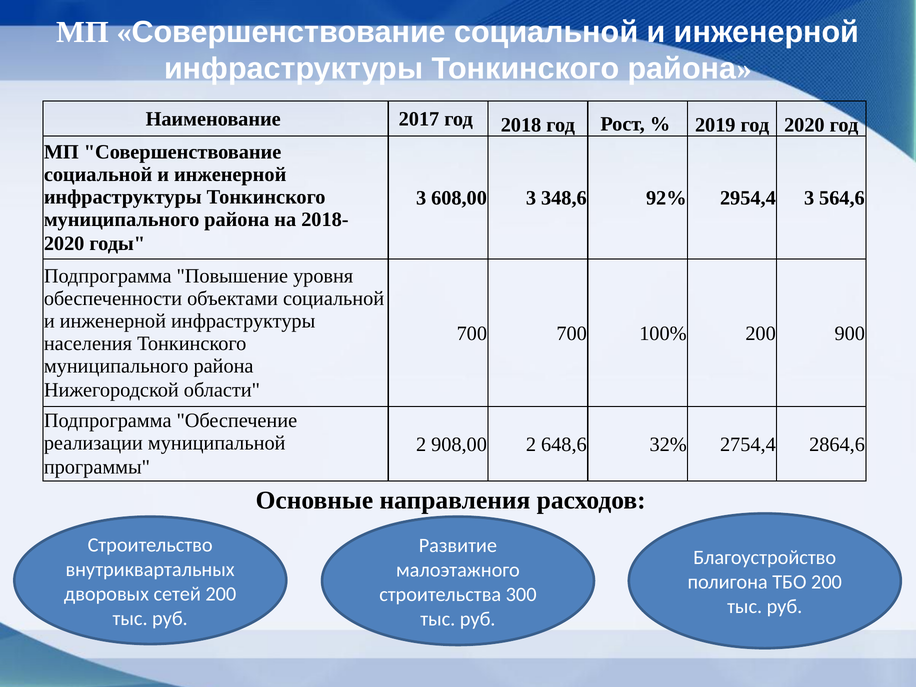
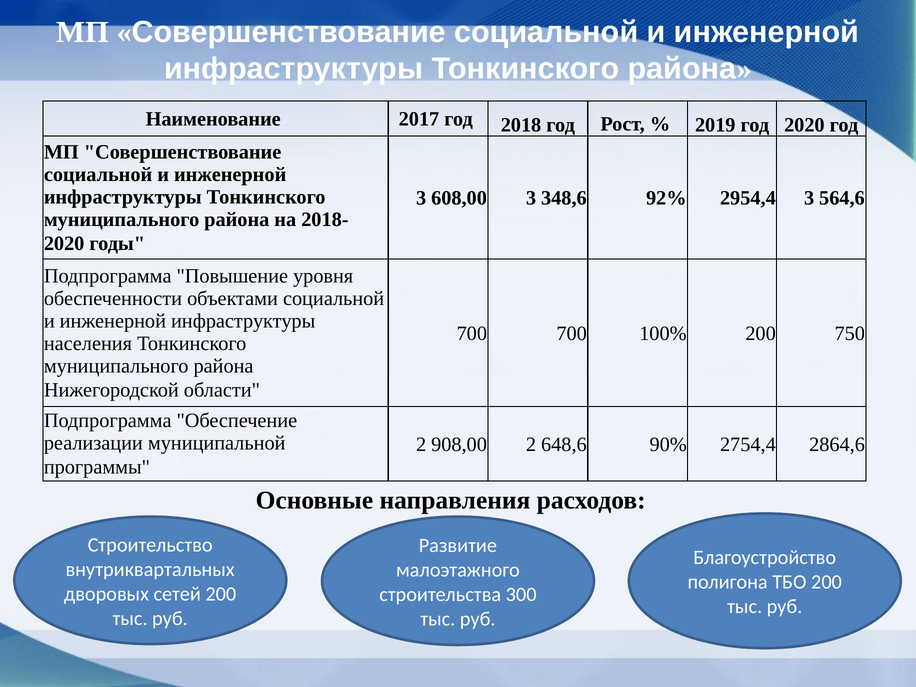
900: 900 -> 750
32%: 32% -> 90%
